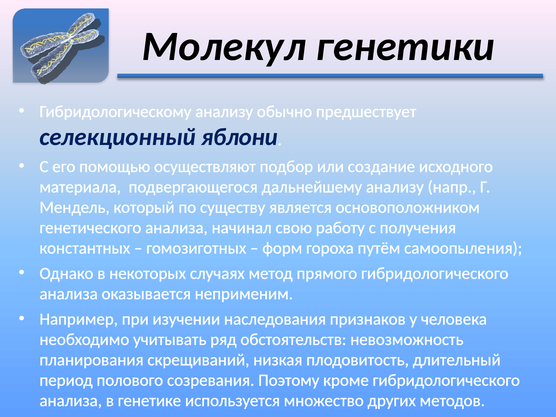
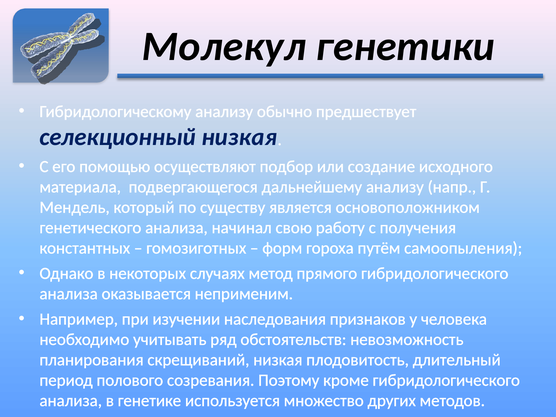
селекционный яблони: яблони -> низкая
